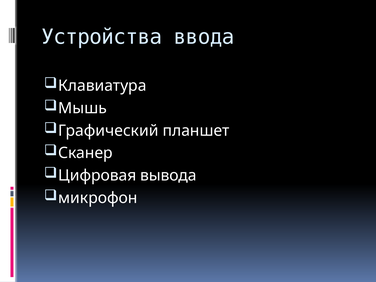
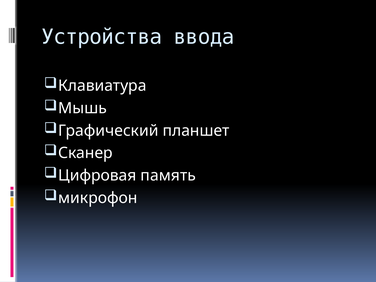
вывода: вывода -> память
